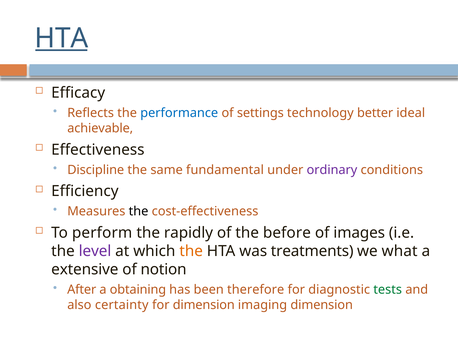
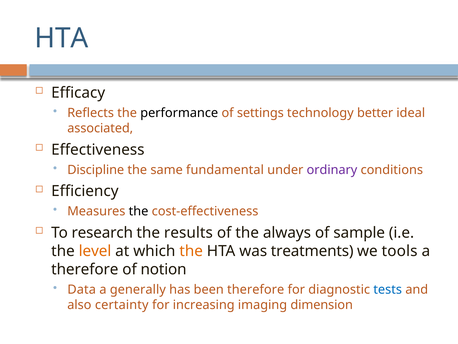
HTA at (61, 38) underline: present -> none
performance colour: blue -> black
achievable: achievable -> associated
perform: perform -> research
rapidly: rapidly -> results
before: before -> always
images: images -> sample
level colour: purple -> orange
what: what -> tools
extensive at (85, 269): extensive -> therefore
After: After -> Data
obtaining: obtaining -> generally
tests colour: green -> blue
for dimension: dimension -> increasing
